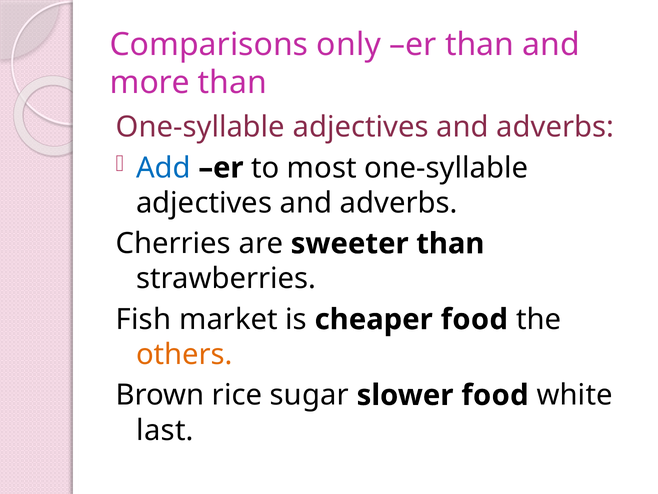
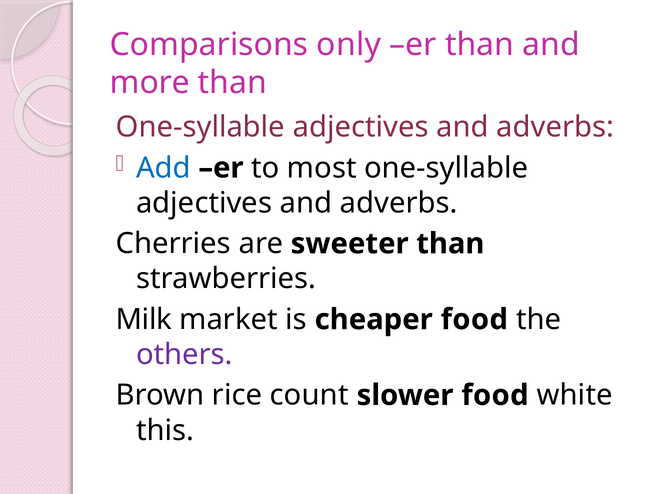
Fish: Fish -> Milk
others colour: orange -> purple
sugar: sugar -> count
last: last -> this
